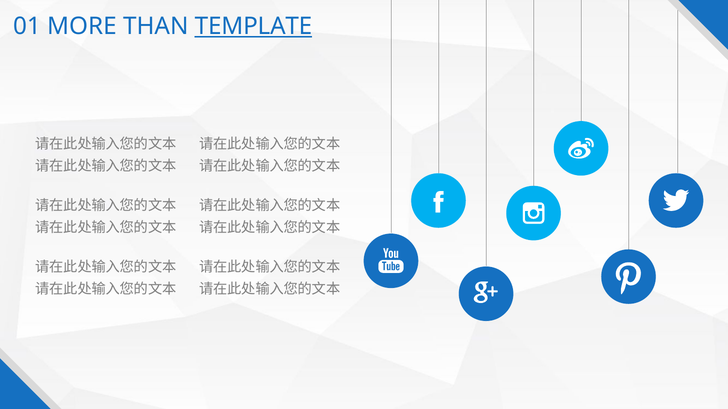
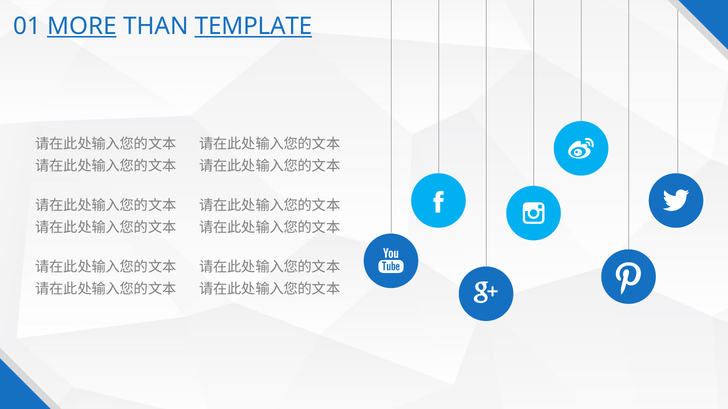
MORE underline: none -> present
